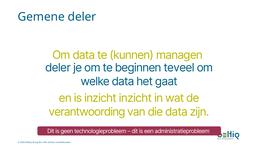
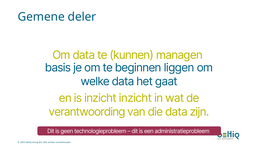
deler at (58, 68): deler -> basis
teveel: teveel -> liggen
